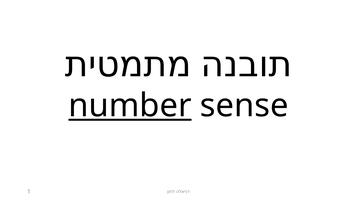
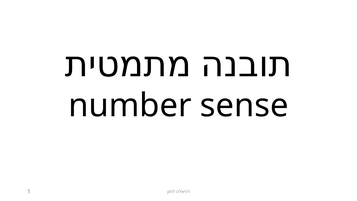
number underline: present -> none
